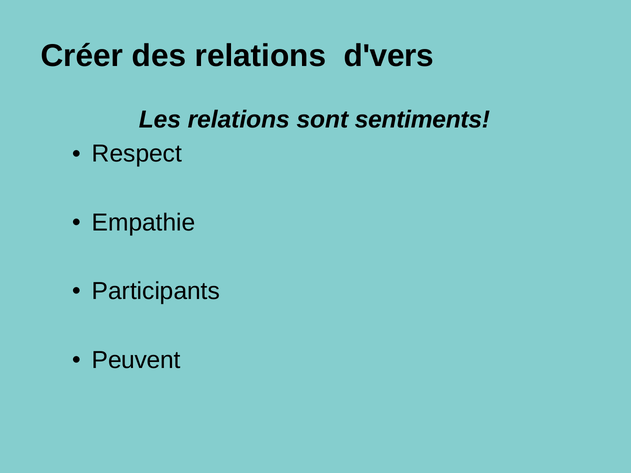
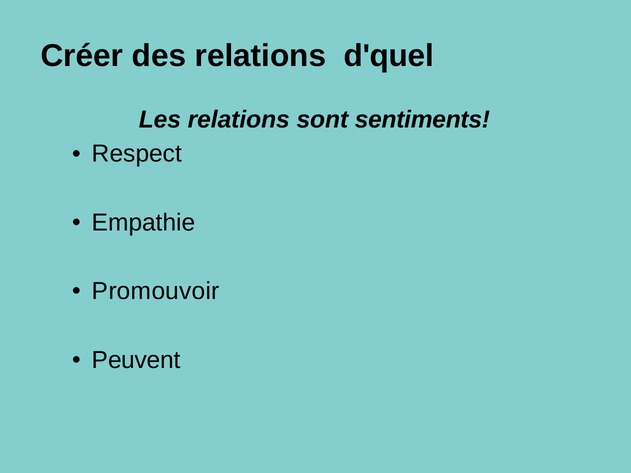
d'vers: d'vers -> d'quel
Participants: Participants -> Promouvoir
